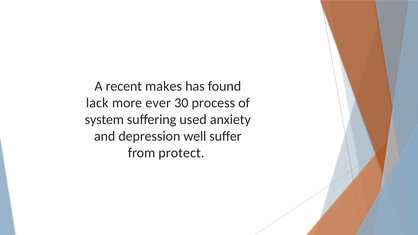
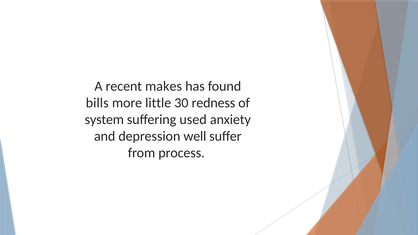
lack: lack -> bills
ever: ever -> little
process: process -> redness
protect: protect -> process
